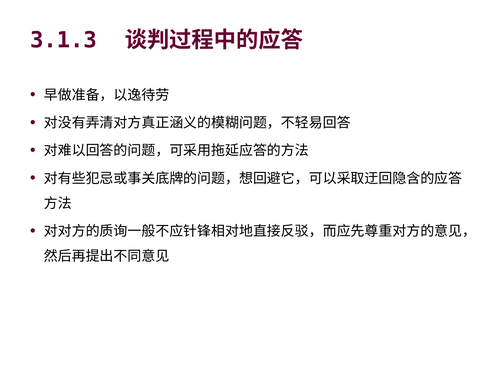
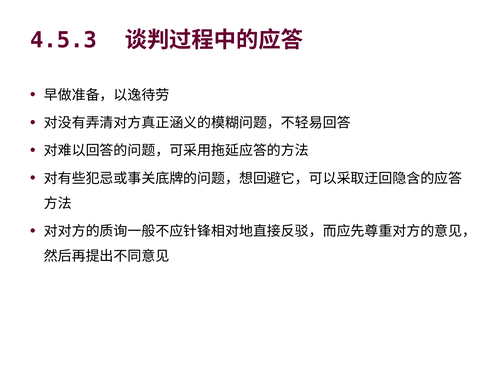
3.1.3: 3.1.3 -> 4.5.3
